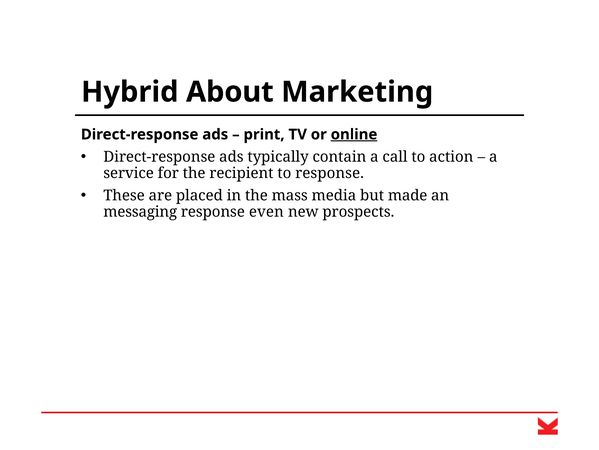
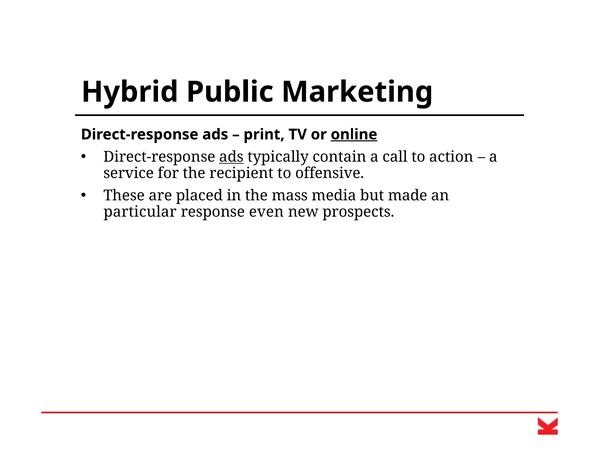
About: About -> Public
ads at (231, 157) underline: none -> present
to response: response -> offensive
messaging: messaging -> particular
